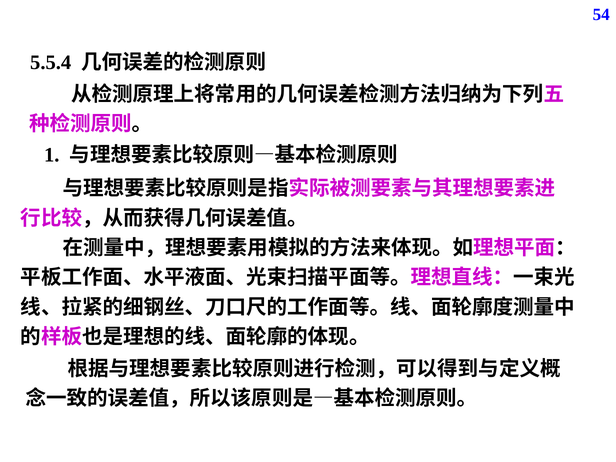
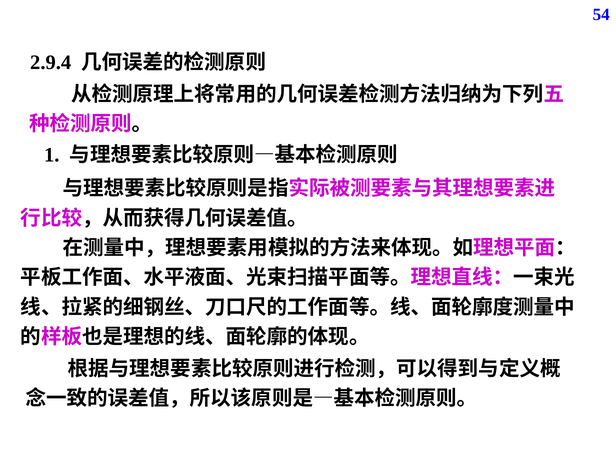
5.5.4: 5.5.4 -> 2.9.4
